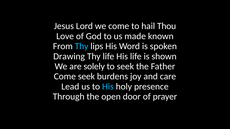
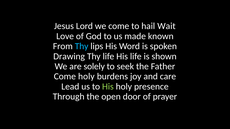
Thou: Thou -> Wait
Come seek: seek -> holy
His at (108, 87) colour: light blue -> light green
